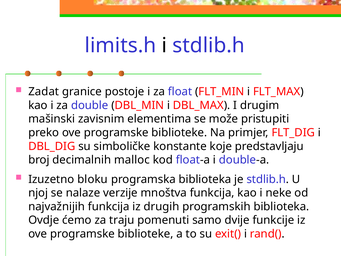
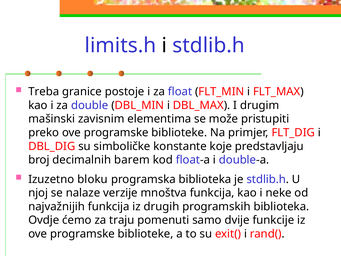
Zadat: Zadat -> Treba
malloc: malloc -> barem
